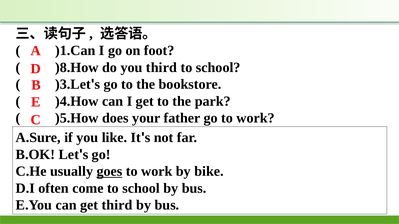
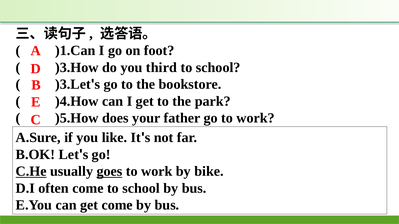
)8.How: )8.How -> )3.How
C.He underline: none -> present
get third: third -> come
